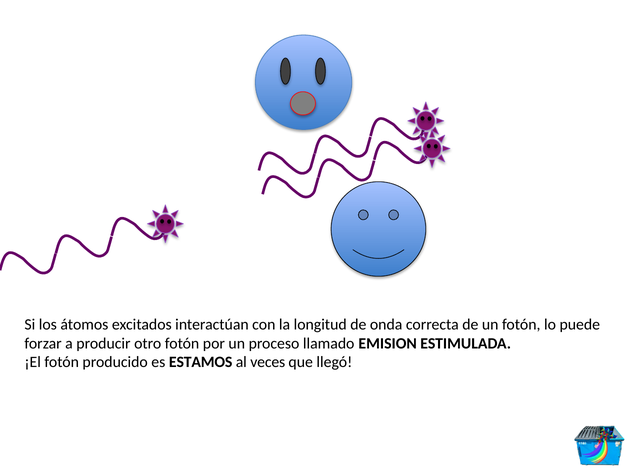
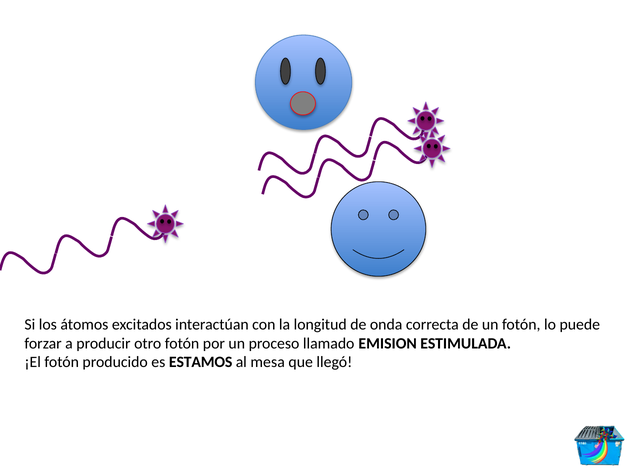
veces: veces -> mesa
